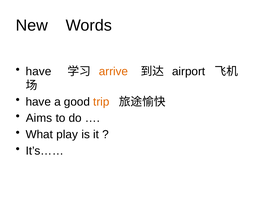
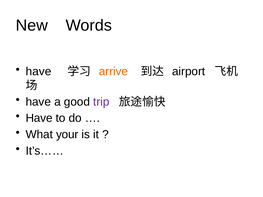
trip colour: orange -> purple
Aims at (39, 118): Aims -> Have
play: play -> your
